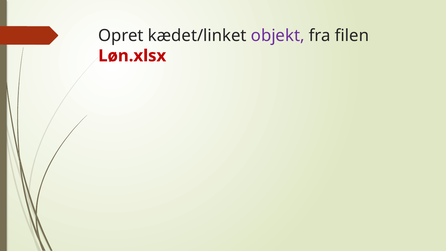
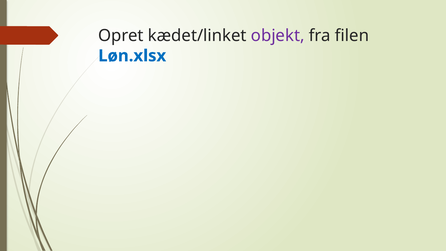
Løn.xlsx colour: red -> blue
